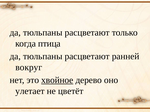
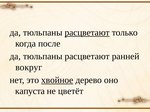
расцветают at (87, 33) underline: none -> present
птица: птица -> после
улетает: улетает -> капуста
